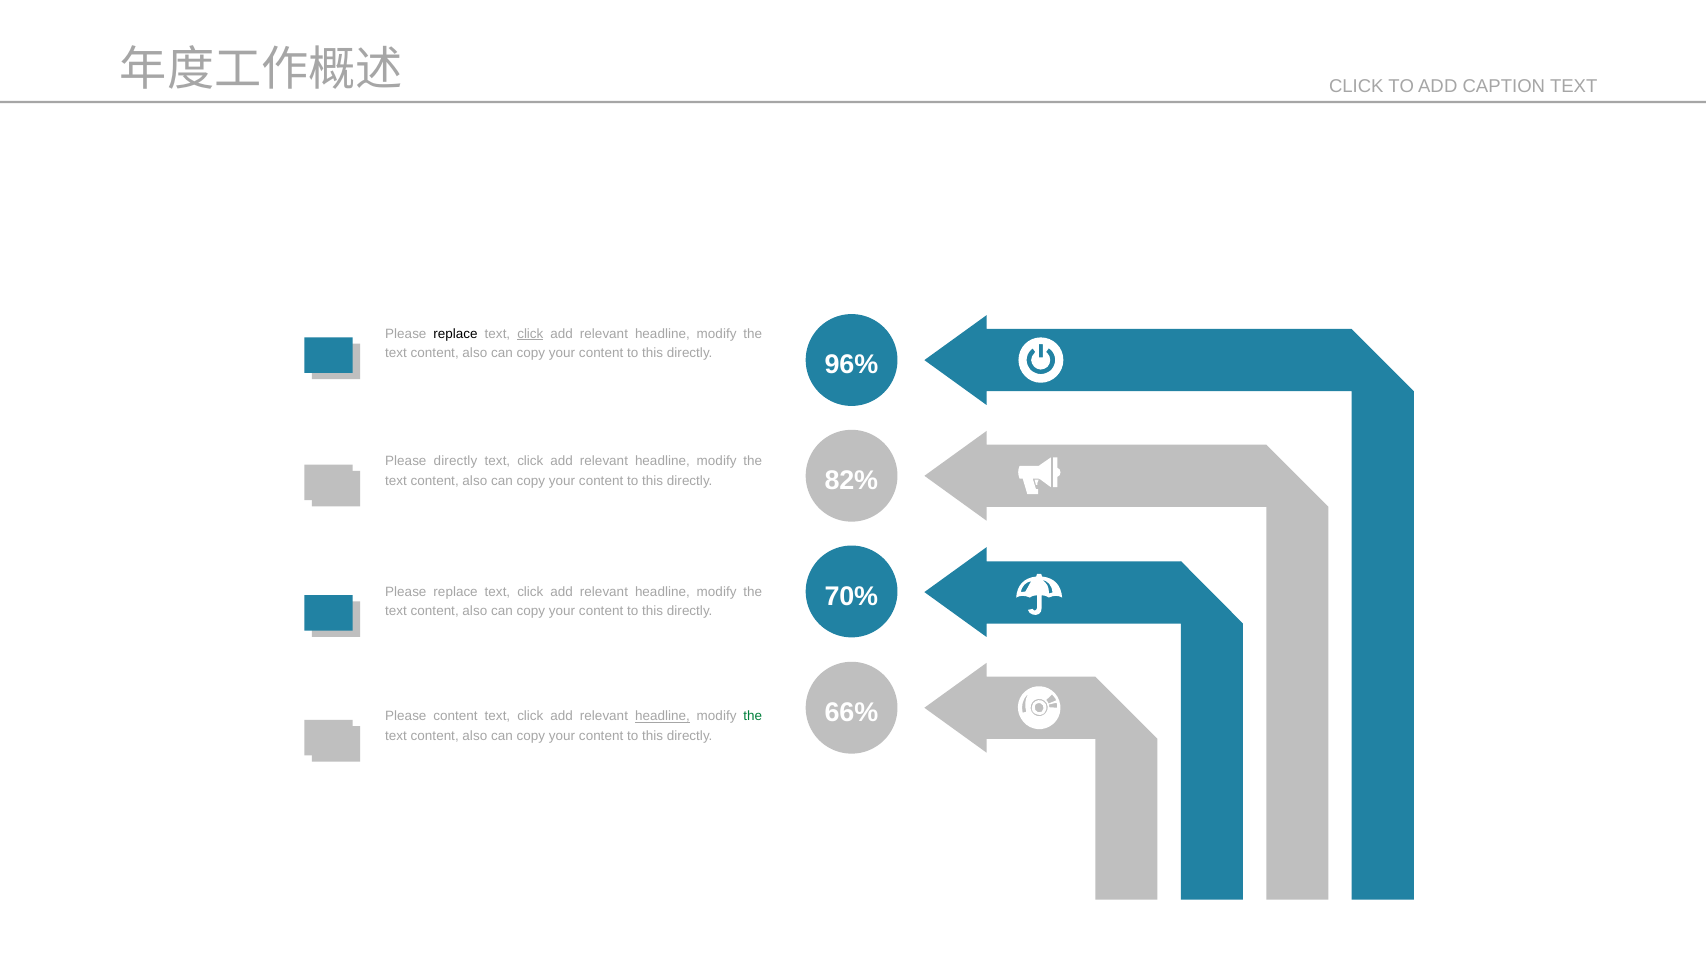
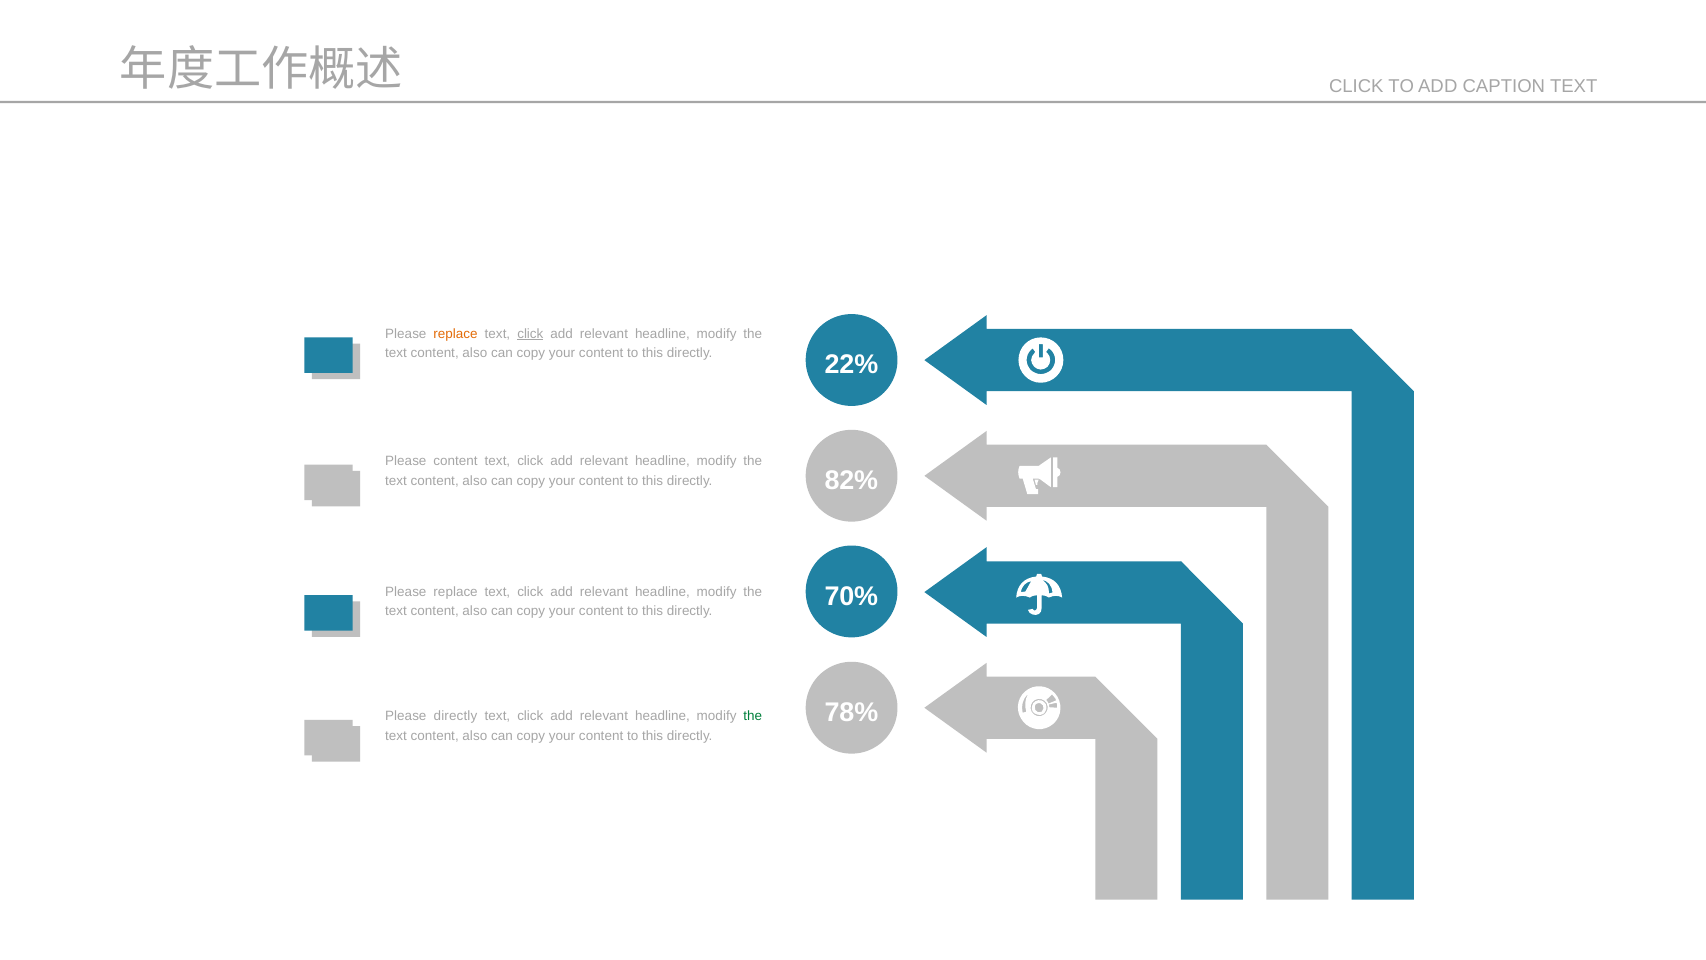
replace at (456, 334) colour: black -> orange
96%: 96% -> 22%
Please directly: directly -> content
66%: 66% -> 78%
Please content: content -> directly
headline at (662, 716) underline: present -> none
